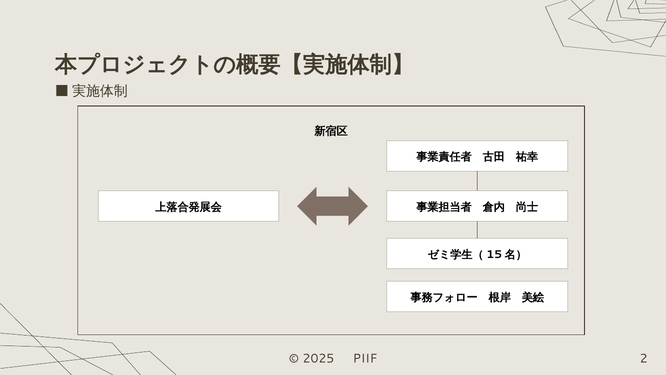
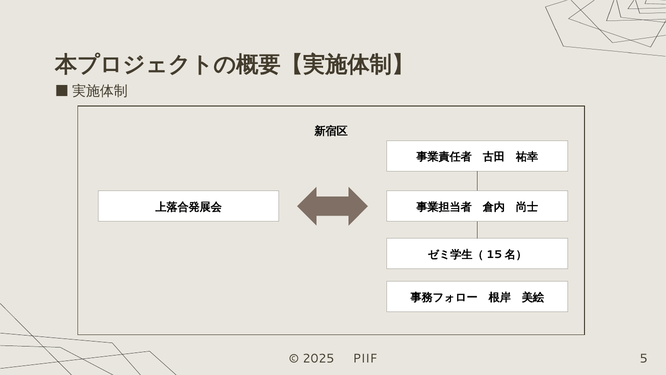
2: 2 -> 5
